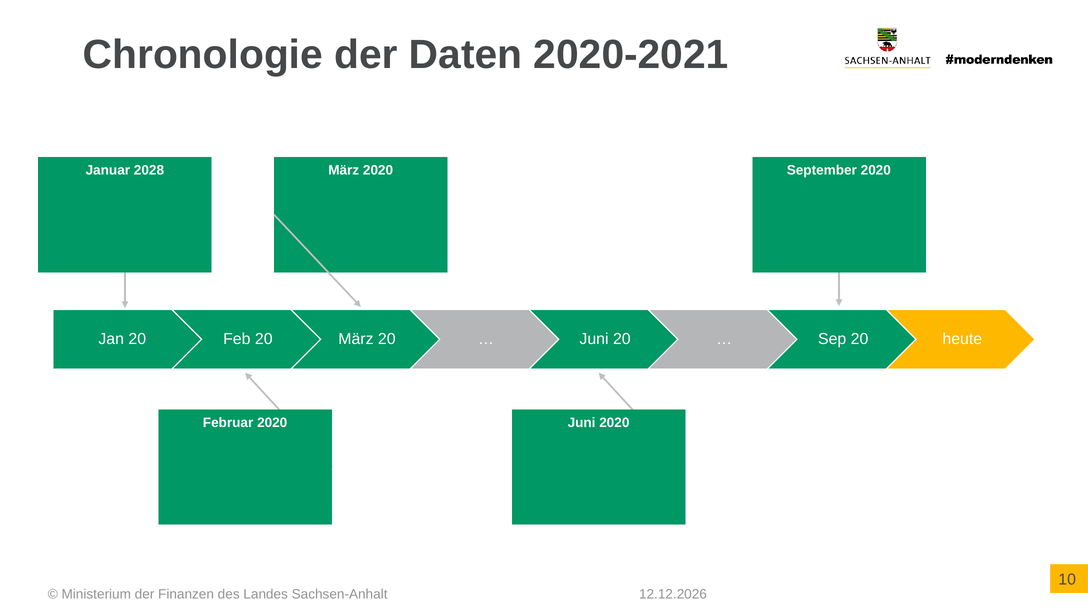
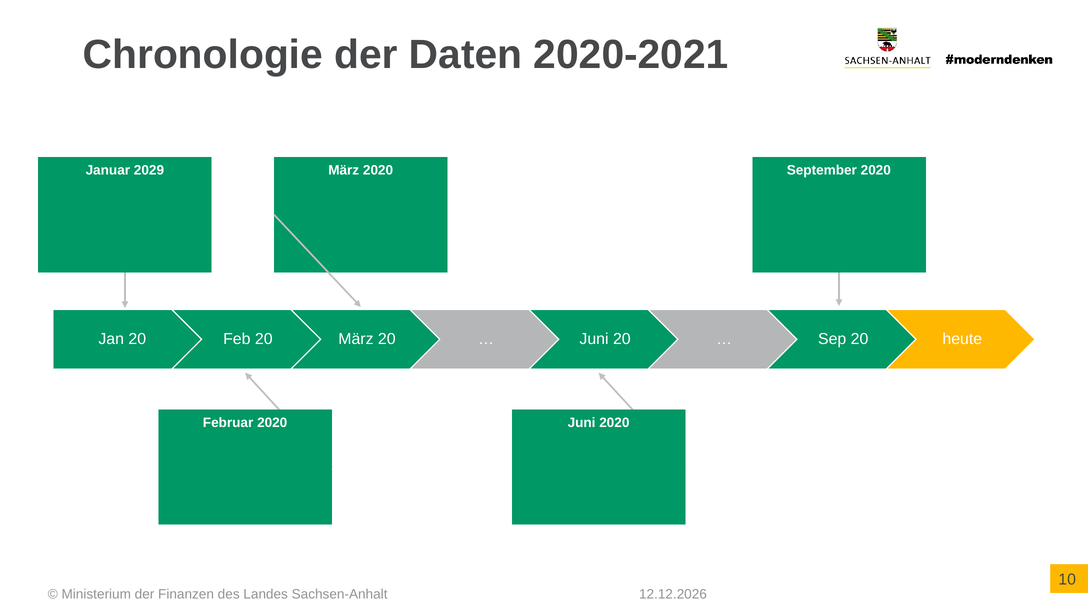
2028: 2028 -> 2029
